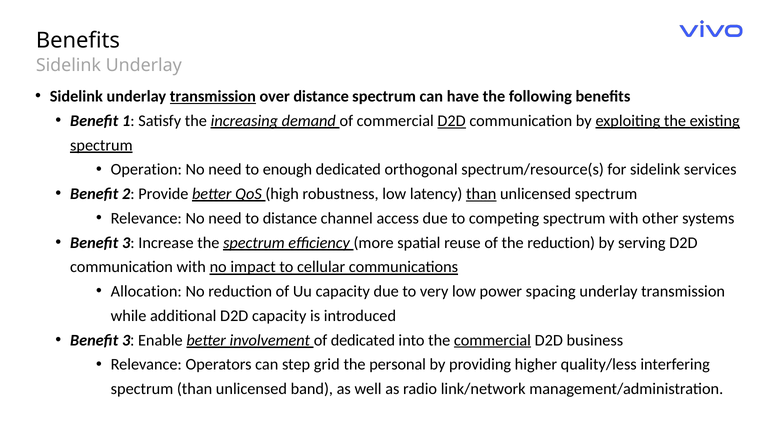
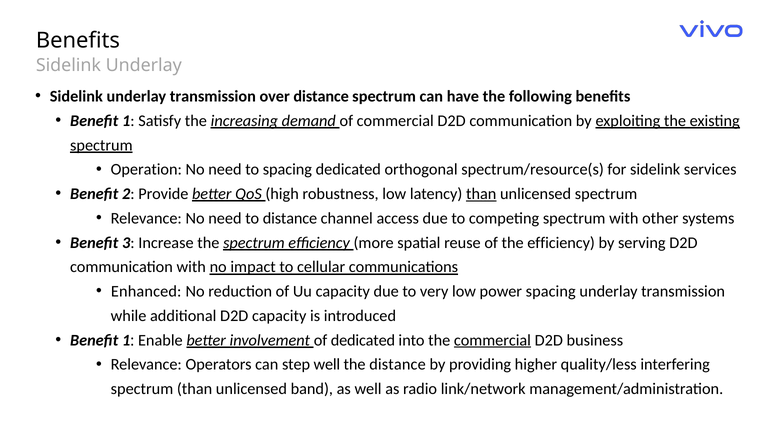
transmission at (213, 96) underline: present -> none
D2D at (452, 121) underline: present -> none
to enough: enough -> spacing
the reduction: reduction -> efficiency
Allocation: Allocation -> Enhanced
3 at (126, 340): 3 -> 1
step grid: grid -> well
the personal: personal -> distance
